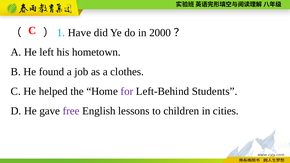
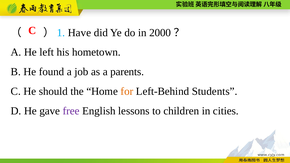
clothes: clothes -> parents
helped: helped -> should
for colour: purple -> orange
